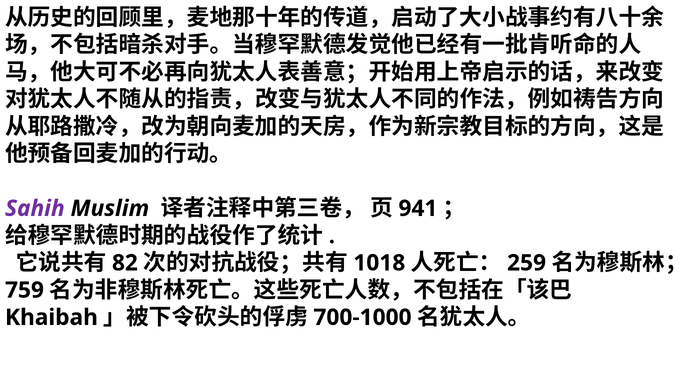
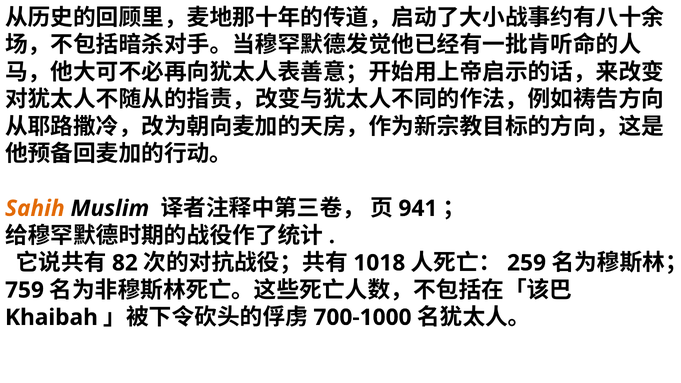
Sahih colour: purple -> orange
